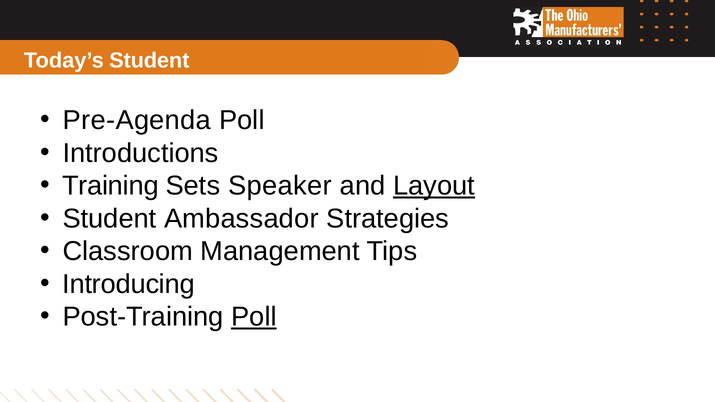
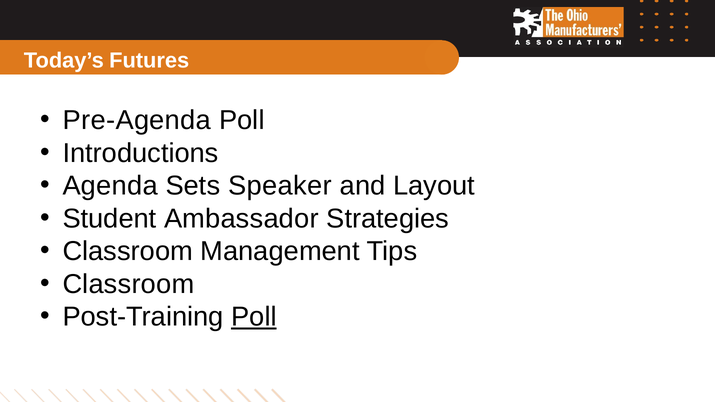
Today’s Student: Student -> Futures
Training: Training -> Agenda
Layout underline: present -> none
Introducing at (129, 284): Introducing -> Classroom
